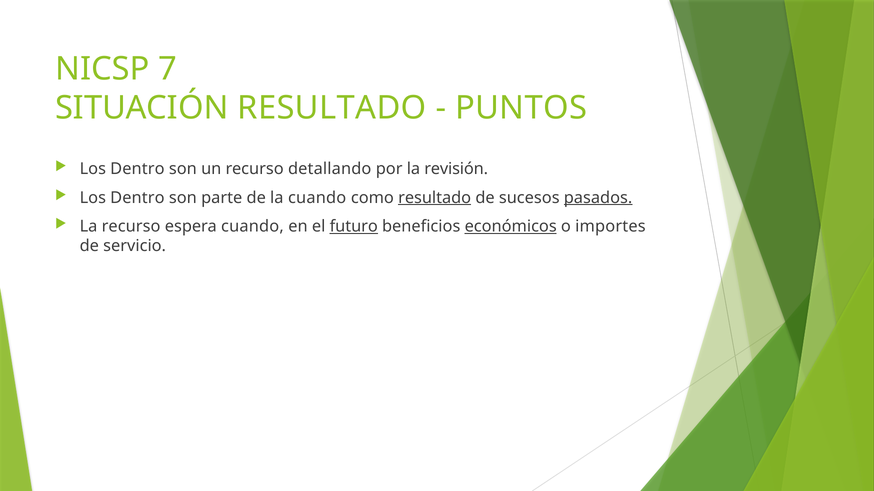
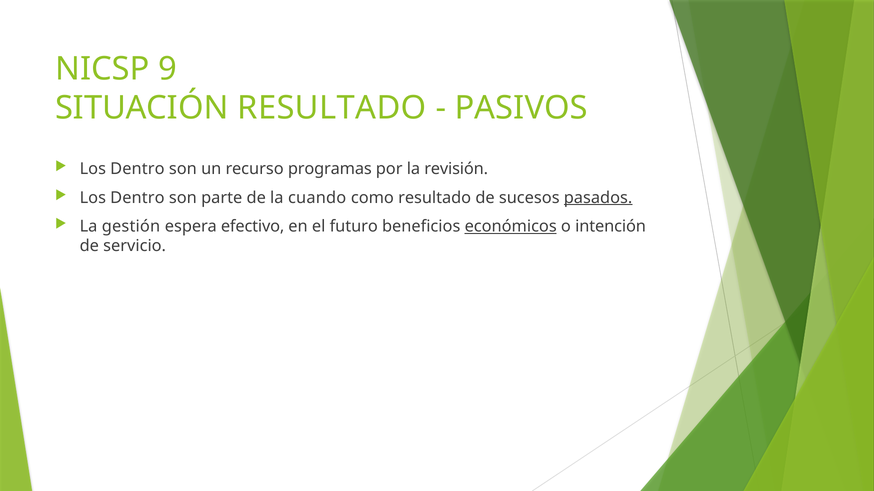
7: 7 -> 9
PUNTOS: PUNTOS -> PASIVOS
detallando: detallando -> programas
resultado at (435, 198) underline: present -> none
La recurso: recurso -> gestión
espera cuando: cuando -> efectivo
futuro underline: present -> none
importes: importes -> intención
